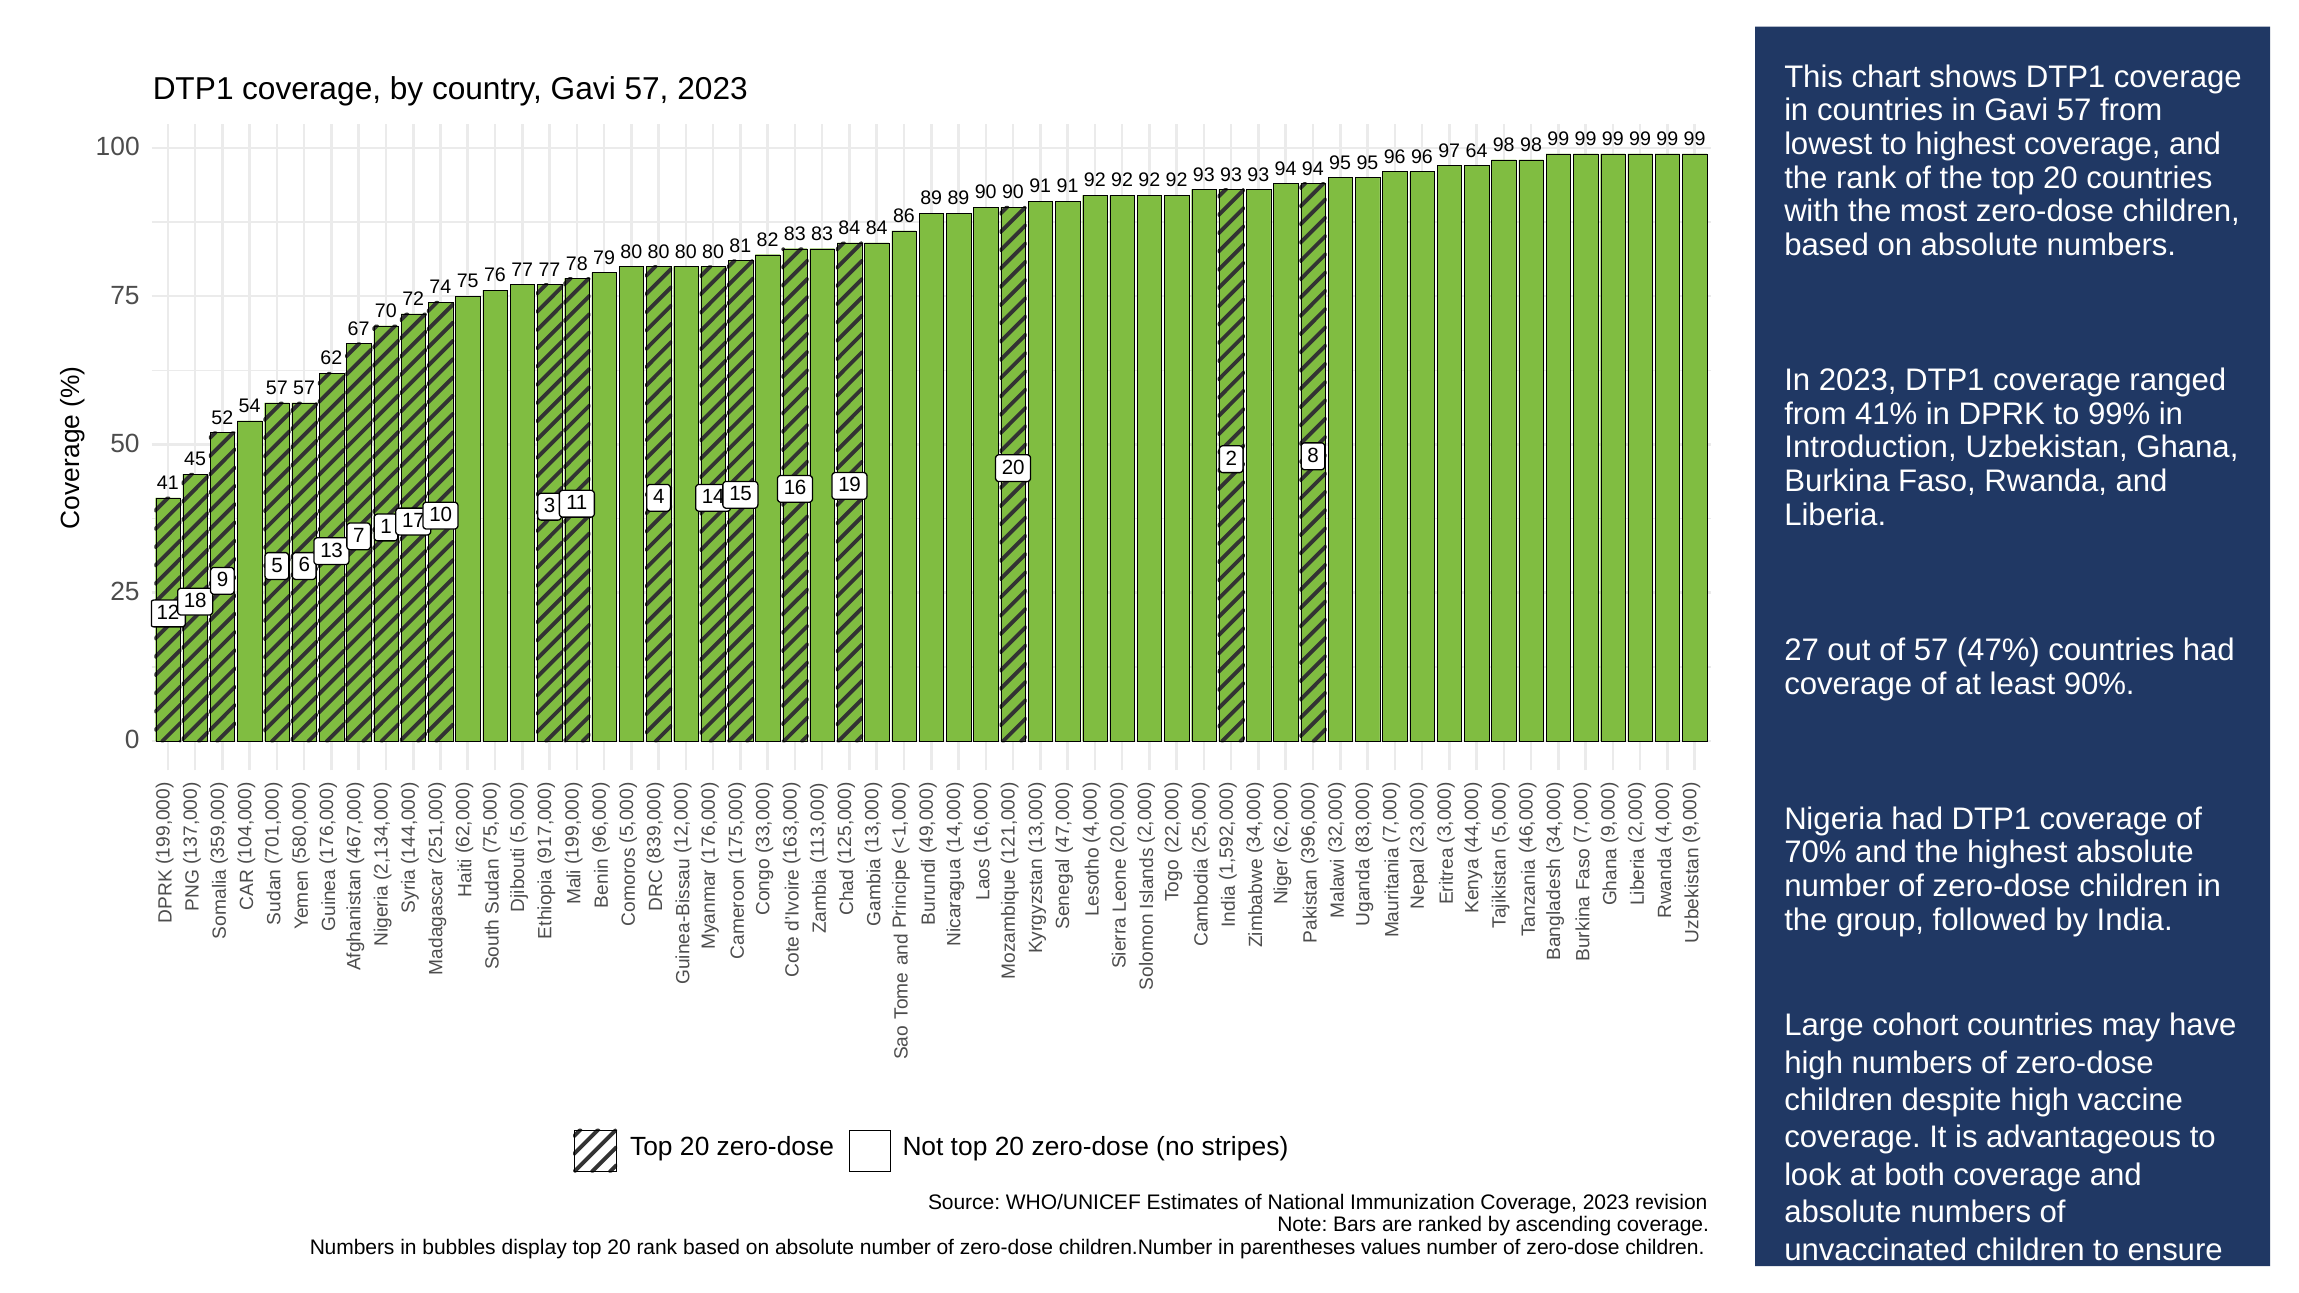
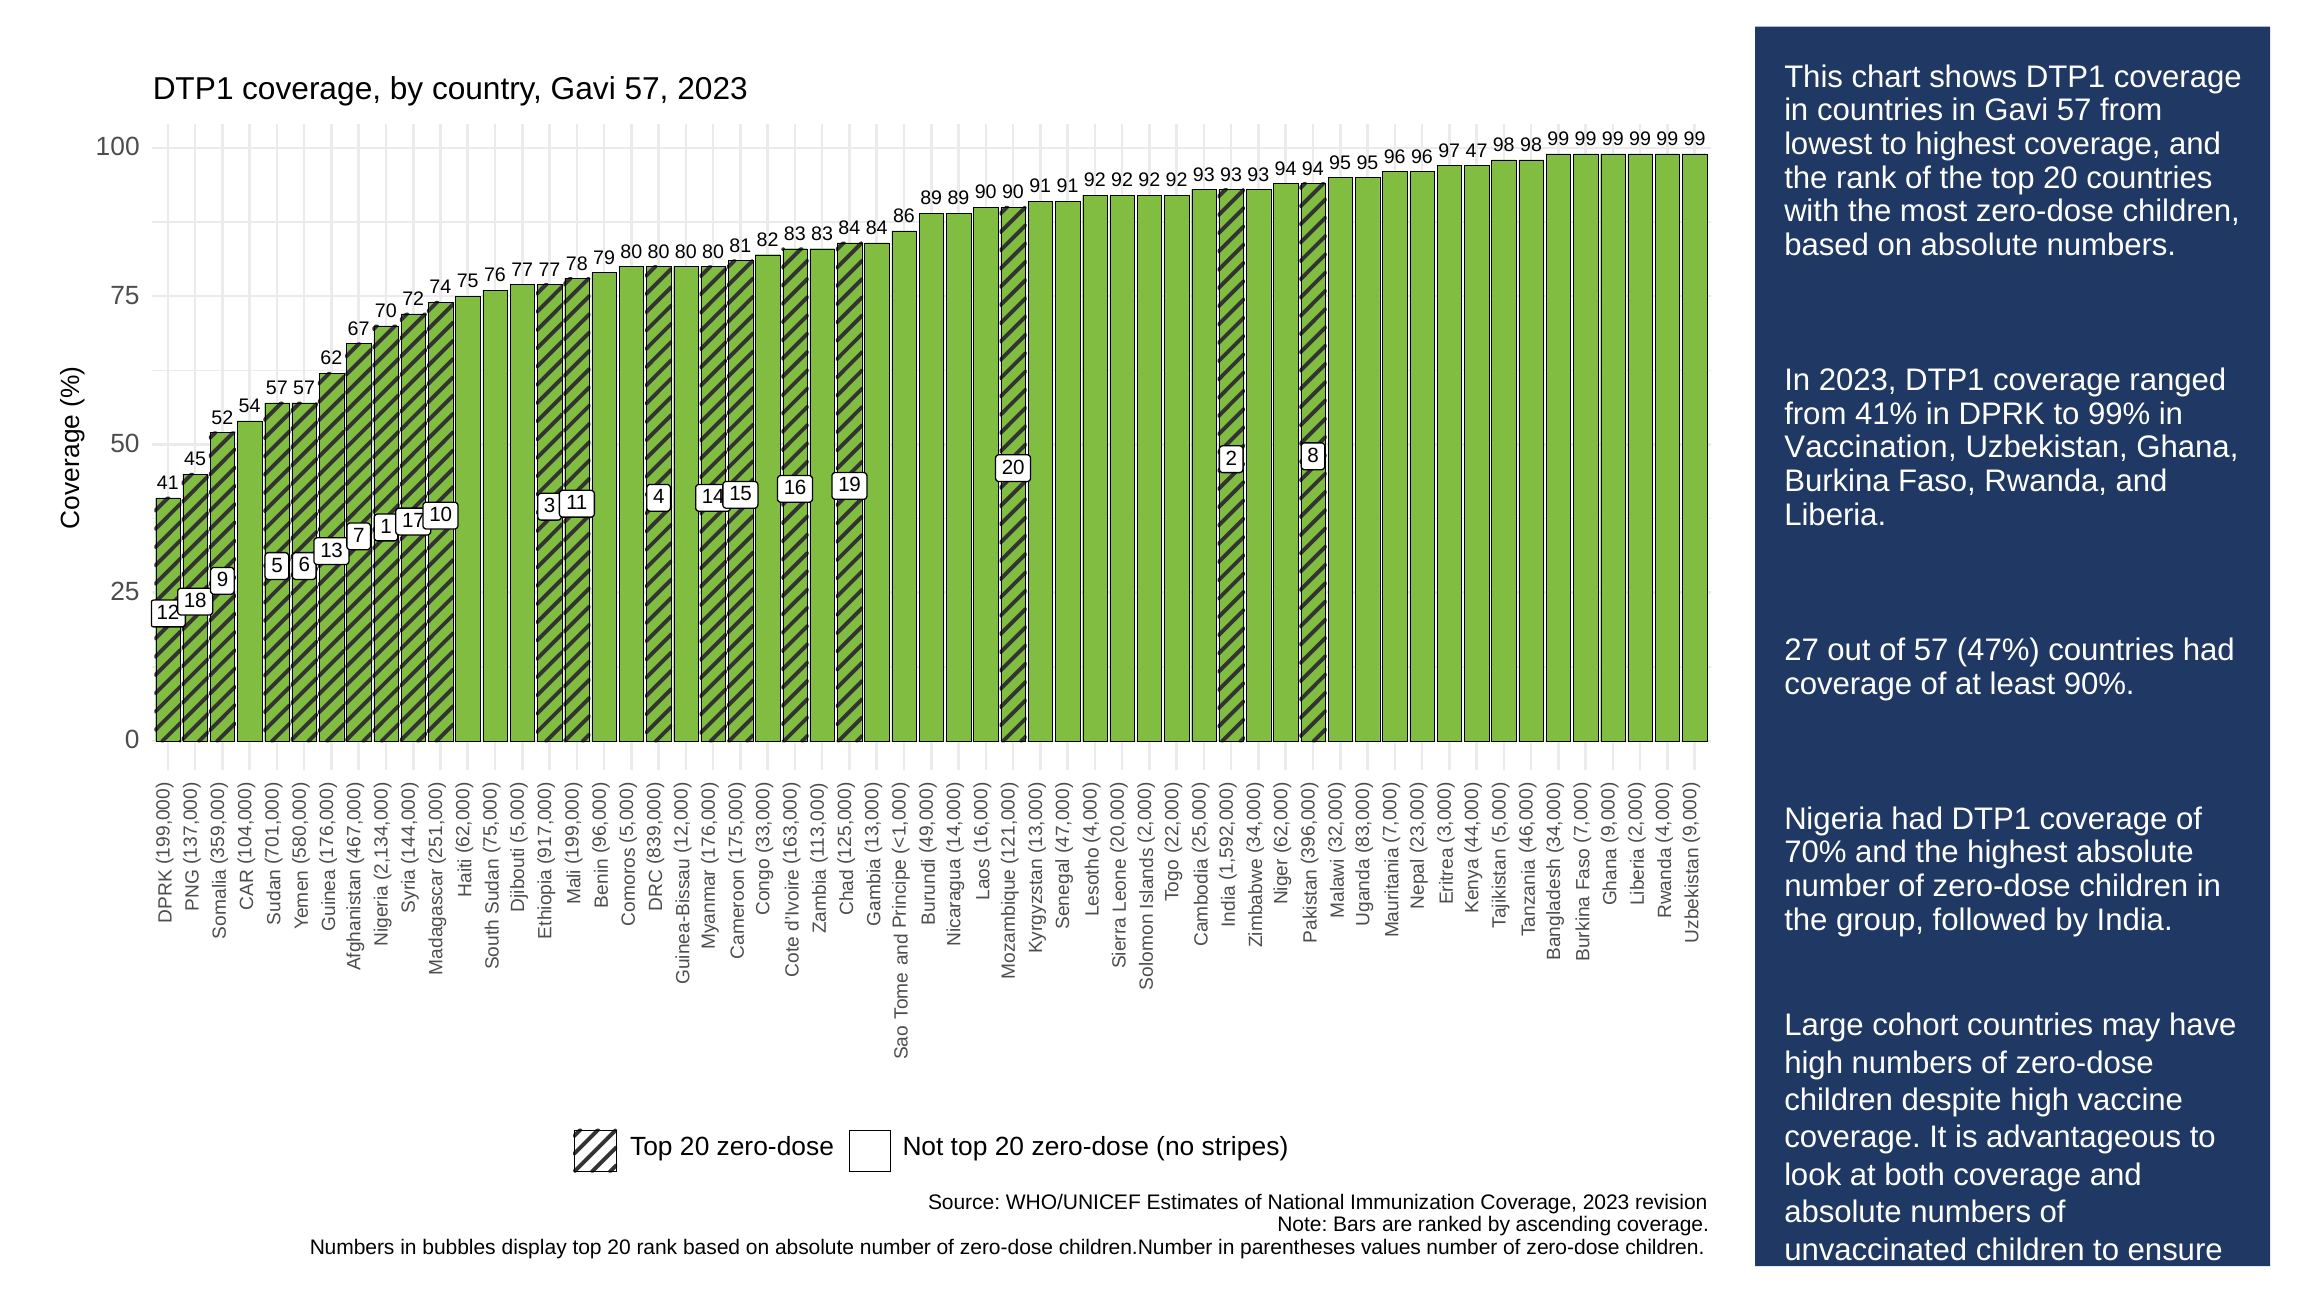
64: 64 -> 47
Introduction: Introduction -> Vaccination
